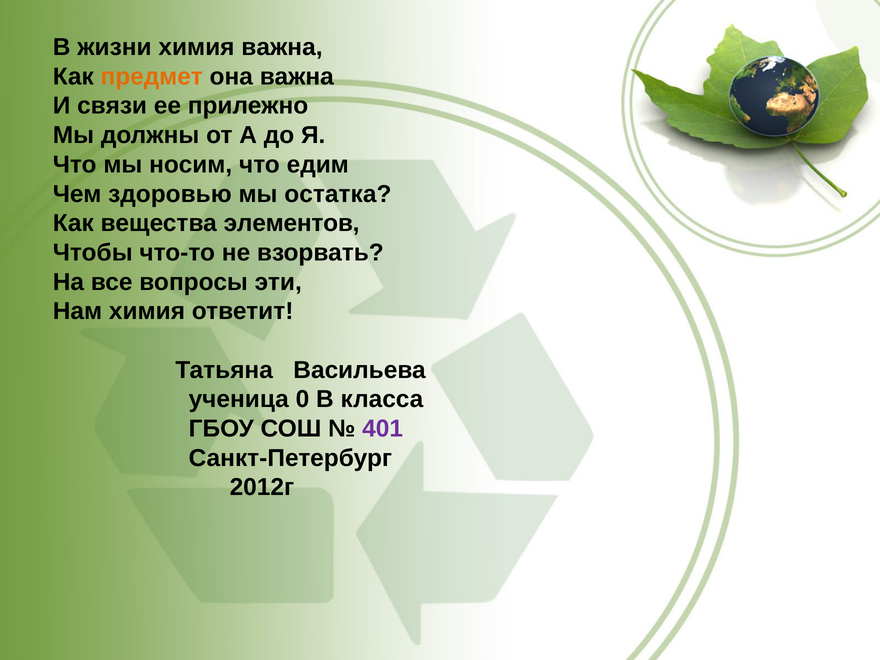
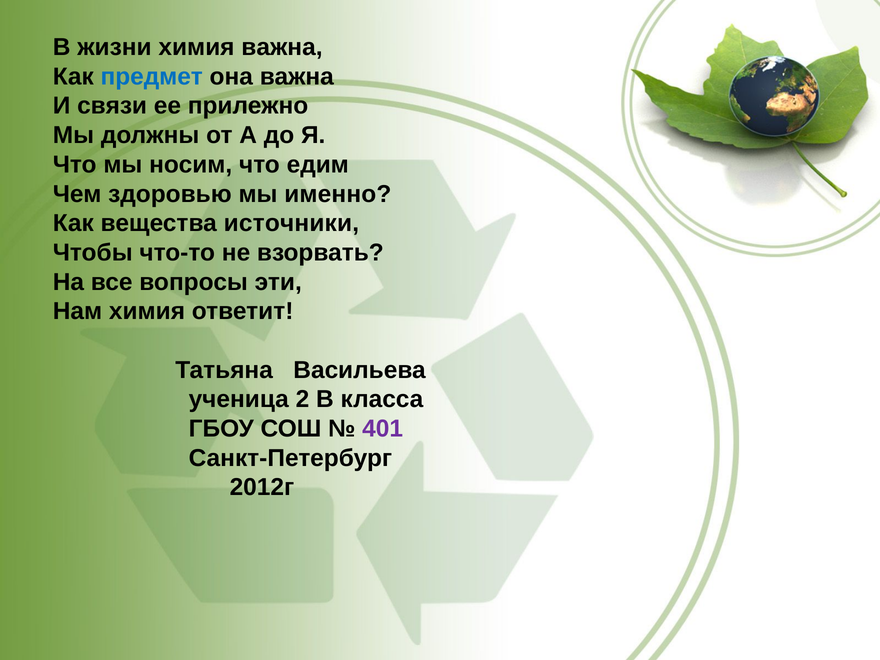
предмет colour: orange -> blue
остатка: остатка -> именно
элементов: элементов -> источники
0: 0 -> 2
